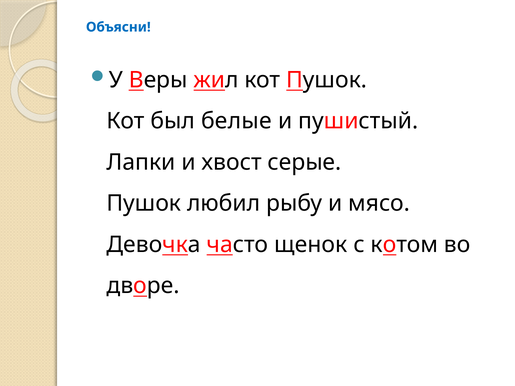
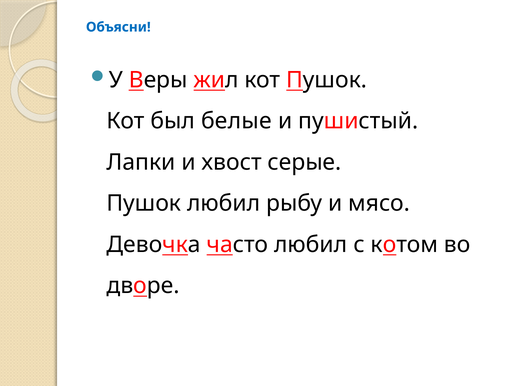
часто щенок: щенок -> любил
